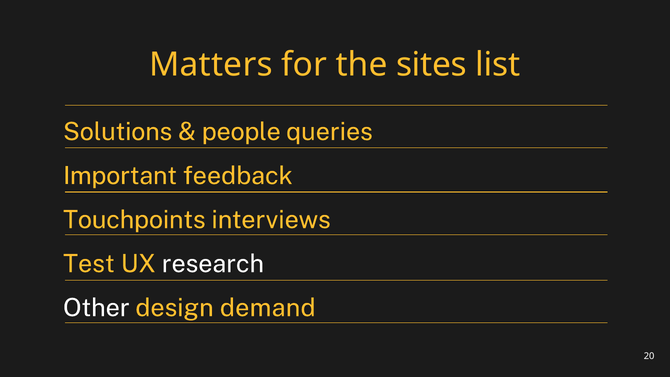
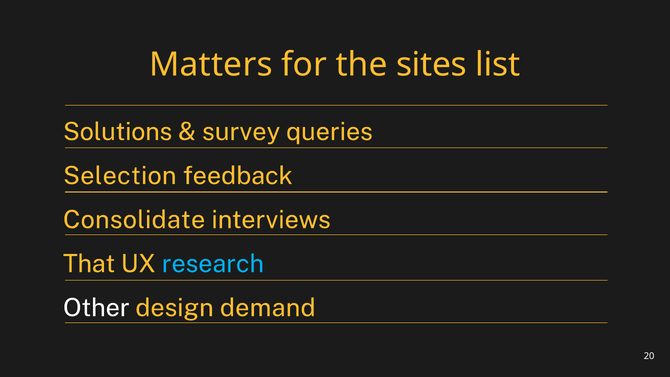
people: people -> survey
Important: Important -> Selection
Touchpoints: Touchpoints -> Consolidate
Test: Test -> That
research colour: white -> light blue
